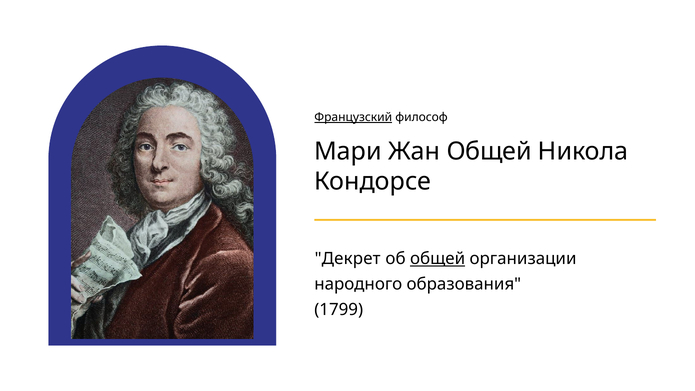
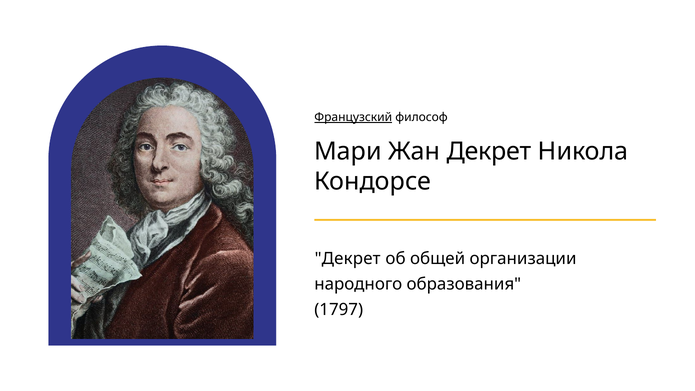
Жан Общей: Общей -> Декрет
общей at (438, 259) underline: present -> none
1799: 1799 -> 1797
